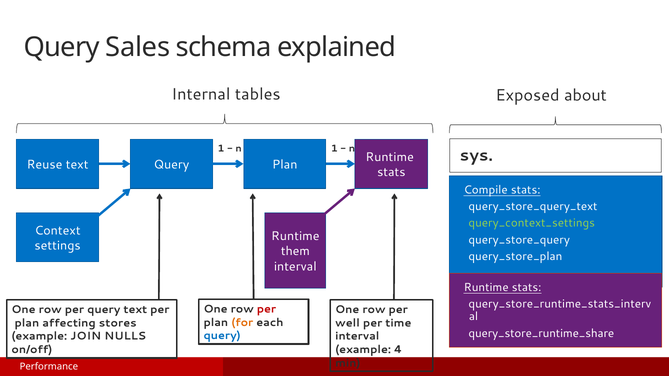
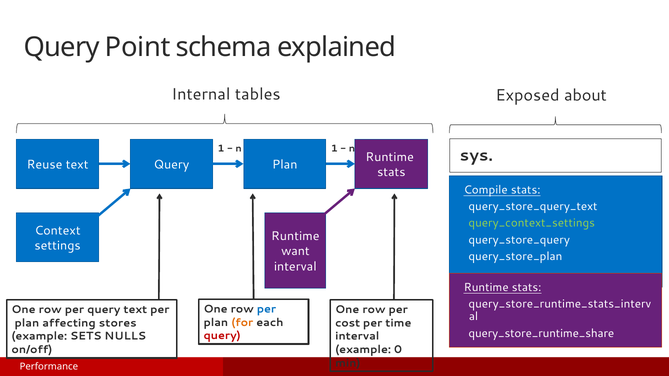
Sales: Sales -> Point
them: them -> want
per at (266, 309) colour: red -> blue
well: well -> cost
query at (222, 336) colour: blue -> red
JOIN: JOIN -> SETS
4: 4 -> 0
